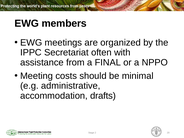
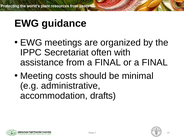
members: members -> guidance
or a NPPO: NPPO -> FINAL
